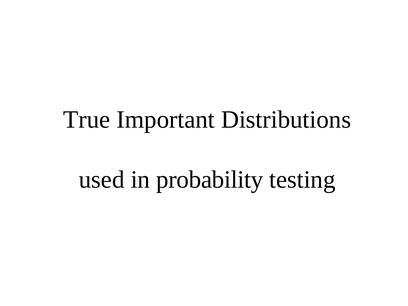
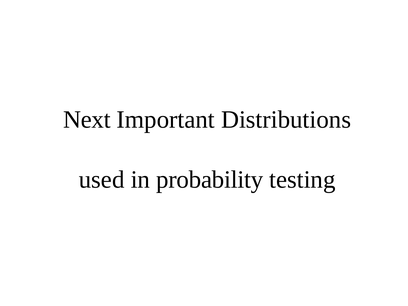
True: True -> Next
